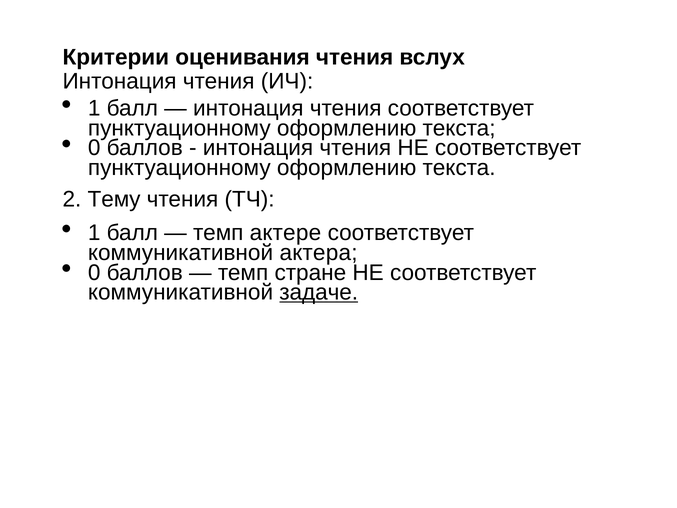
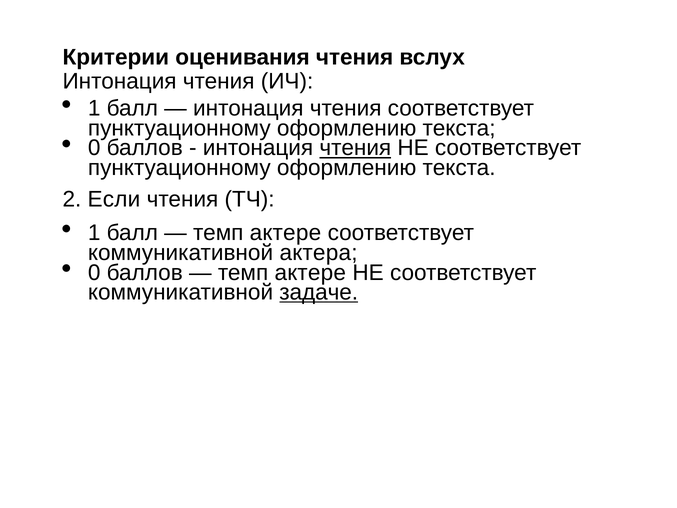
чтения at (355, 148) underline: none -> present
Тему: Тему -> Если
стране at (310, 272): стране -> актере
